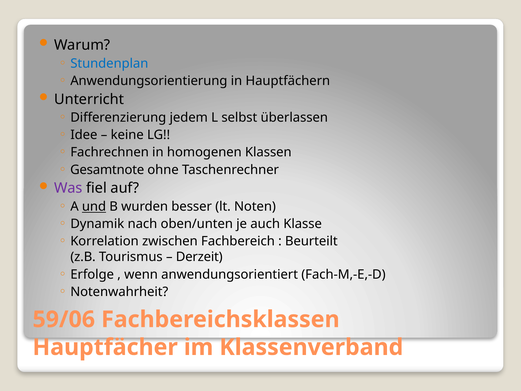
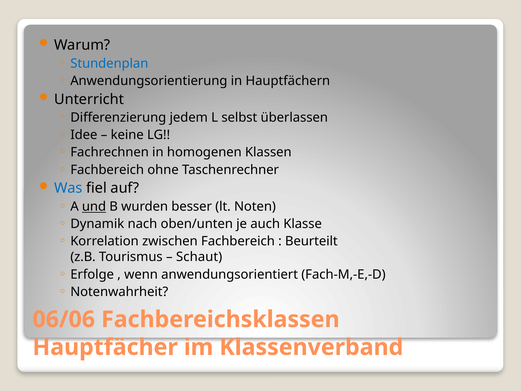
Gesamtnote at (107, 170): Gesamtnote -> Fachbereich
Was colour: purple -> blue
Derzeit: Derzeit -> Schaut
59/06: 59/06 -> 06/06
